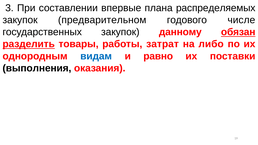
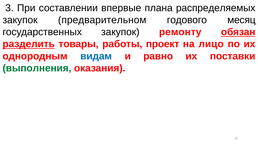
числе: числе -> месяц
данному: данному -> ремонту
затрат: затрат -> проект
либо: либо -> лицо
выполнения colour: black -> green
